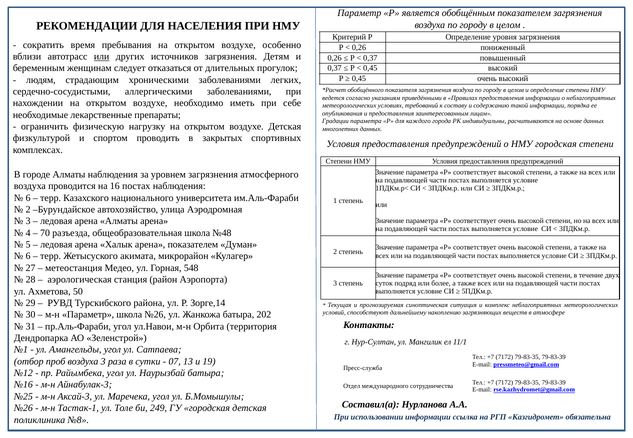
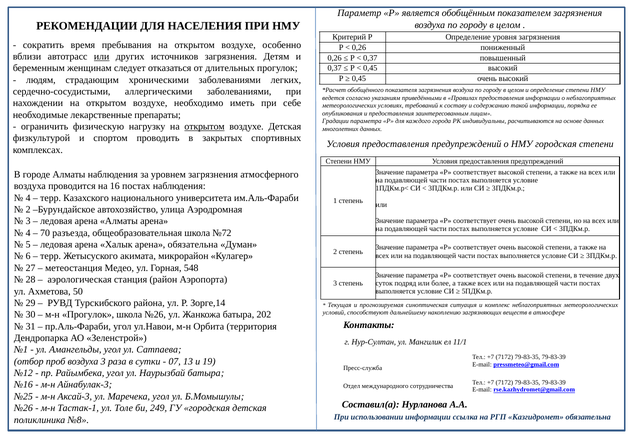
открытом at (205, 127) underline: none -> present
6 at (28, 198): 6 -> 4
№48: №48 -> №72
арена показателем: показателем -> обязательна
м-н Параметр: Параметр -> Прогулок
